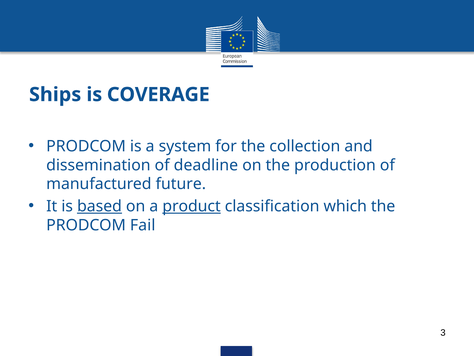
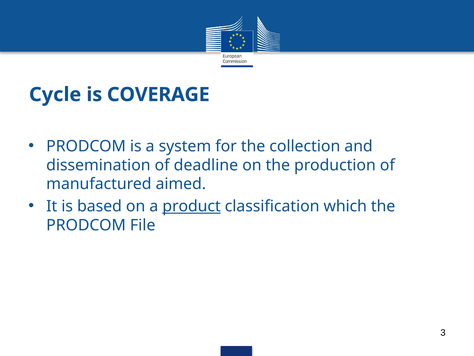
Ships: Ships -> Cycle
future: future -> aimed
based underline: present -> none
Fail: Fail -> File
